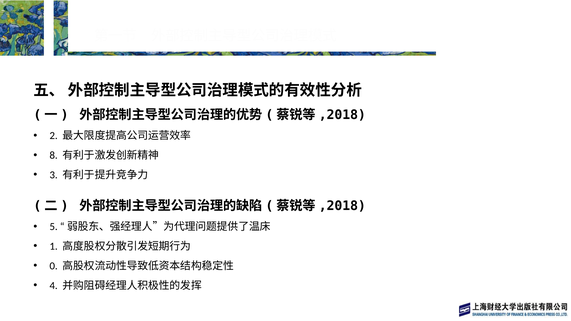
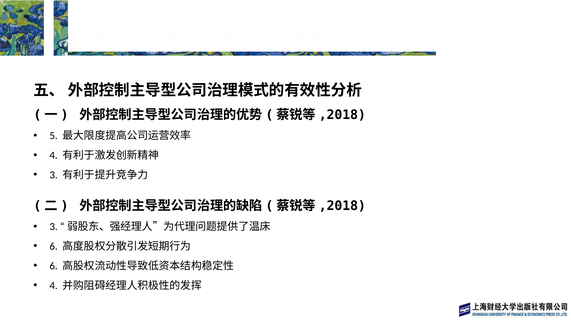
2: 2 -> 5
8 at (54, 155): 8 -> 4
5 at (54, 227): 5 -> 3
1 at (54, 246): 1 -> 6
0 at (54, 266): 0 -> 6
